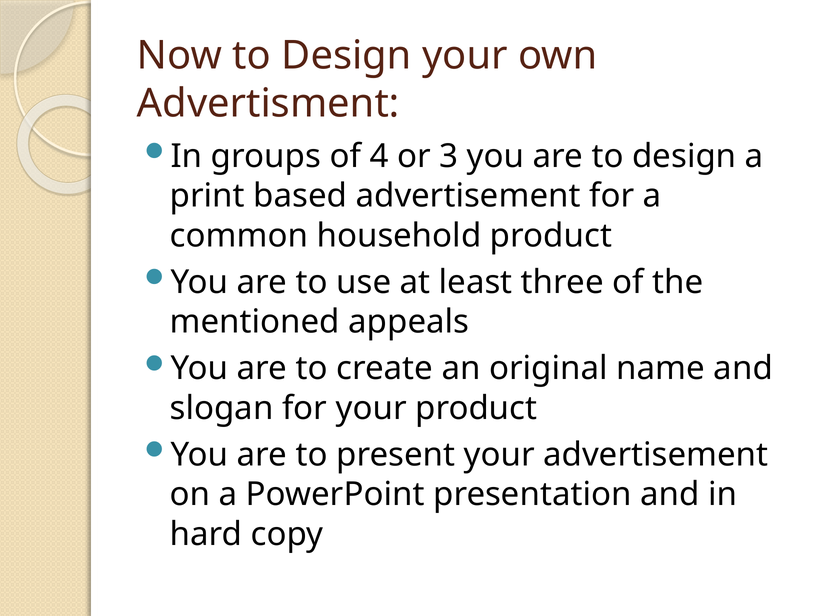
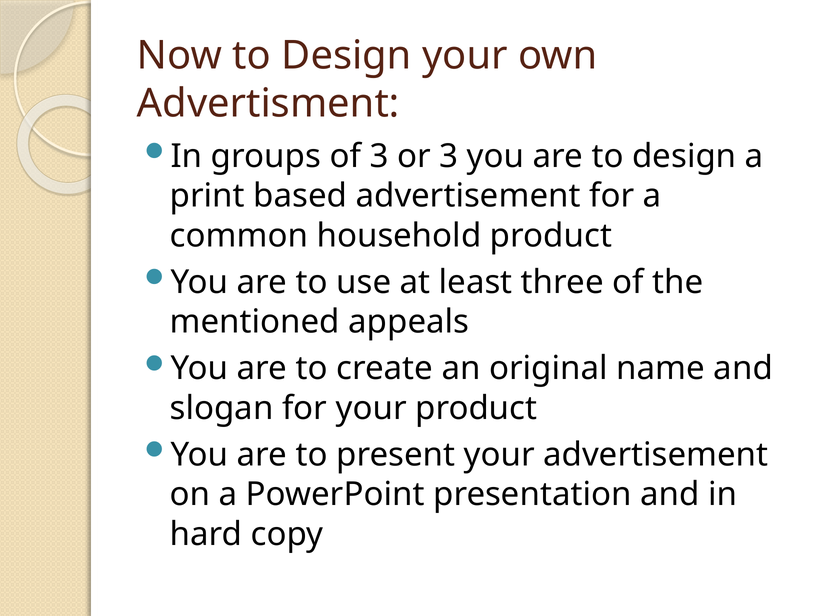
of 4: 4 -> 3
